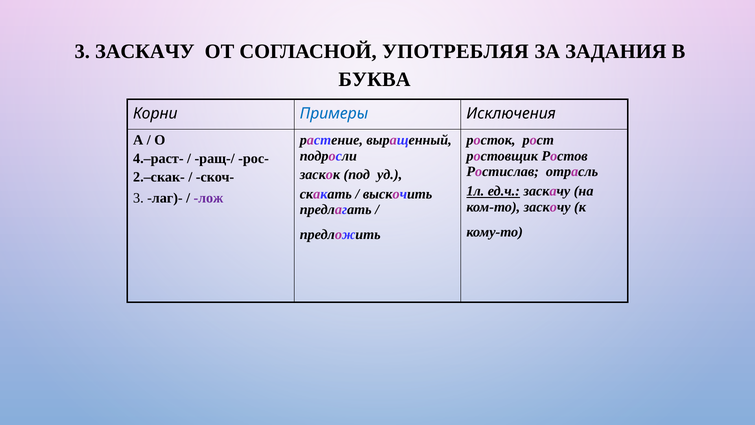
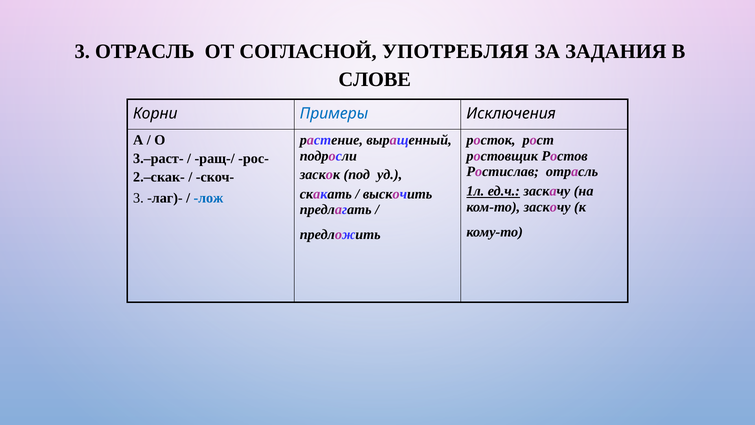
3 ЗАСКАЧУ: ЗАСКАЧУ -> ОТРАСЛЬ
БУКВА: БУКВА -> СЛОВЕ
4.–раст-: 4.–раст- -> 3.–раст-
лож colour: purple -> blue
